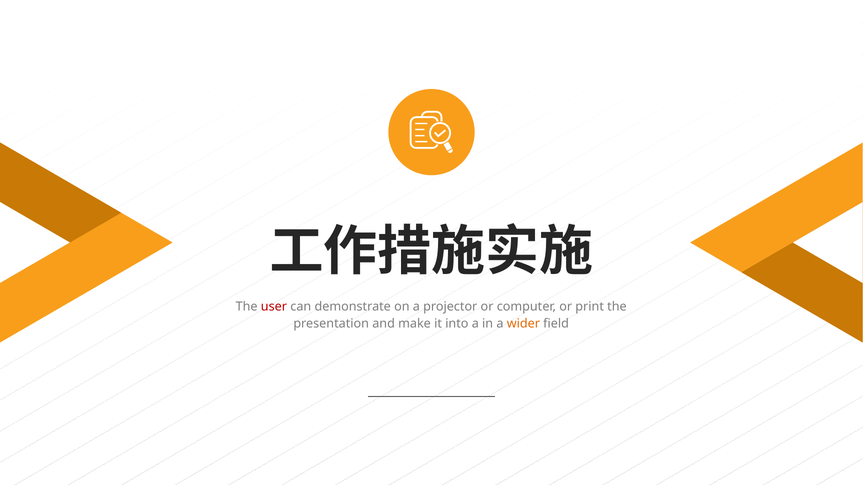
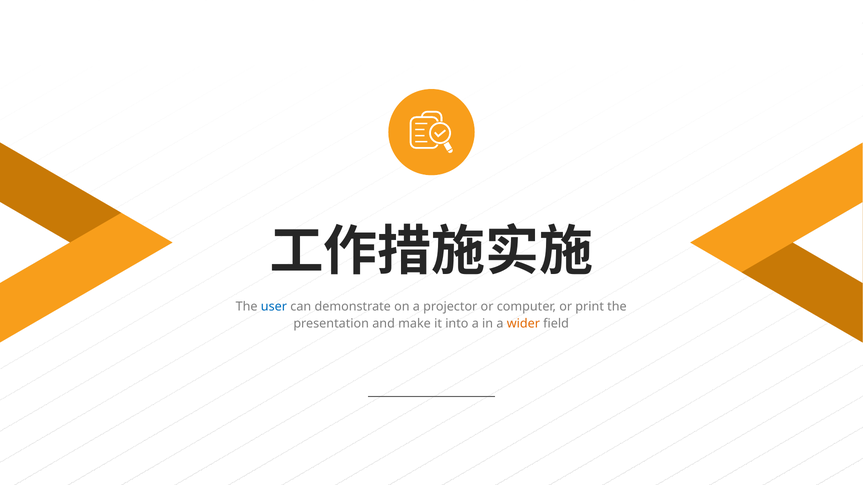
user colour: red -> blue
